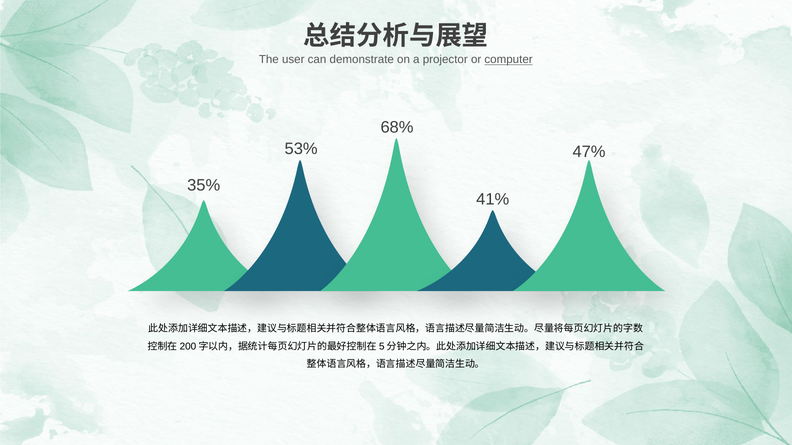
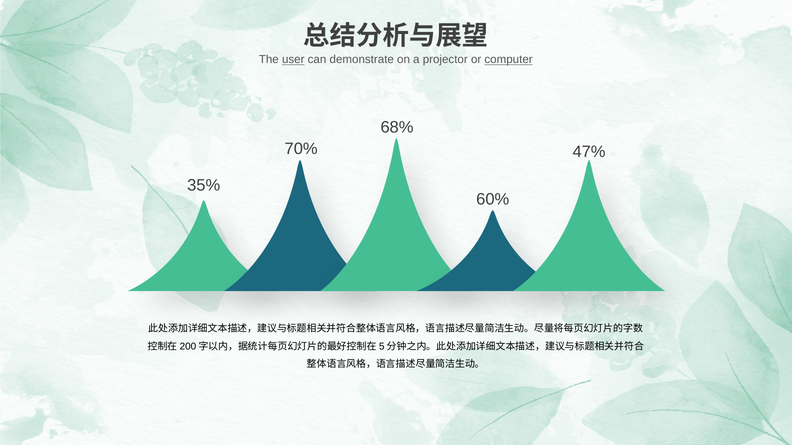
user underline: none -> present
53%: 53% -> 70%
41%: 41% -> 60%
